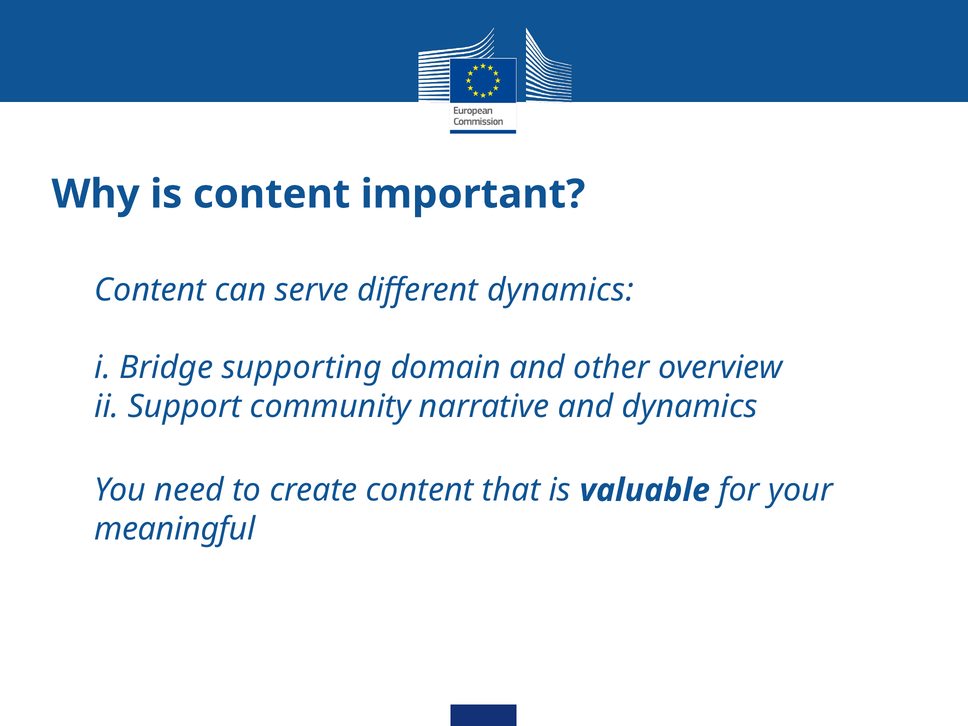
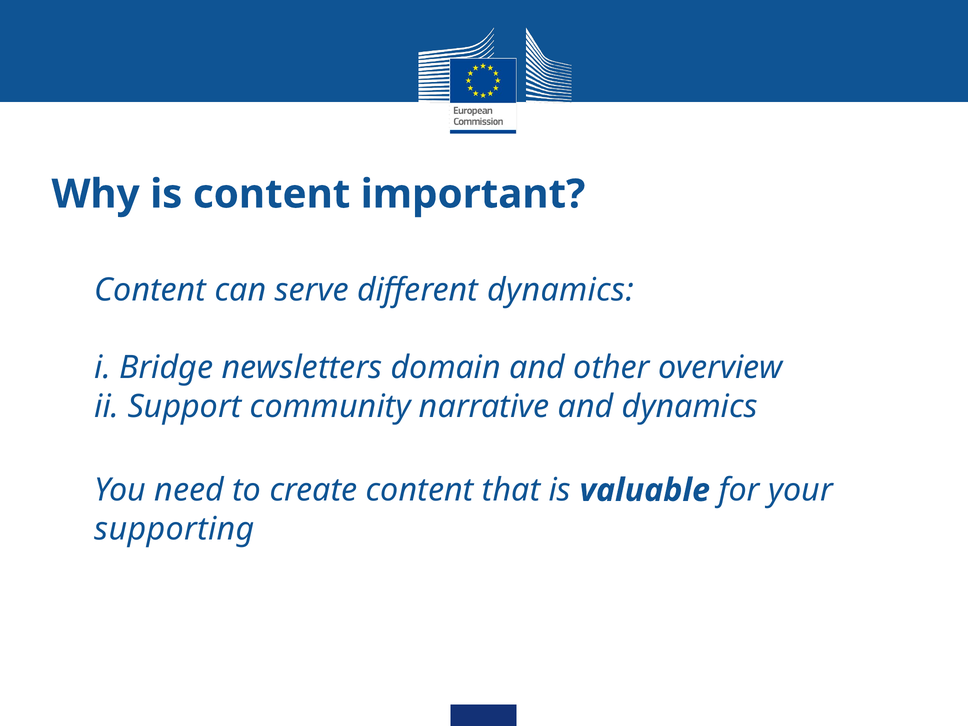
supporting: supporting -> newsletters
meaningful: meaningful -> supporting
